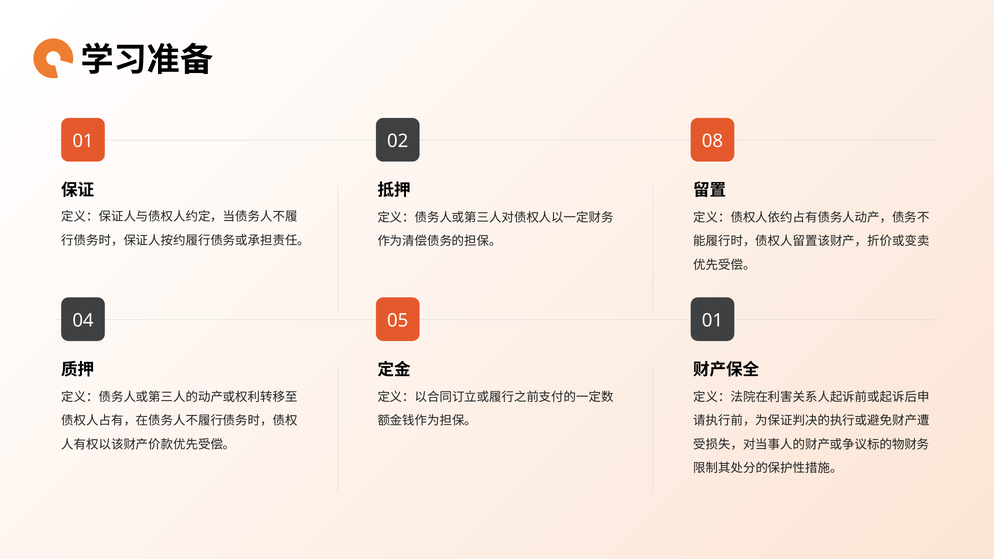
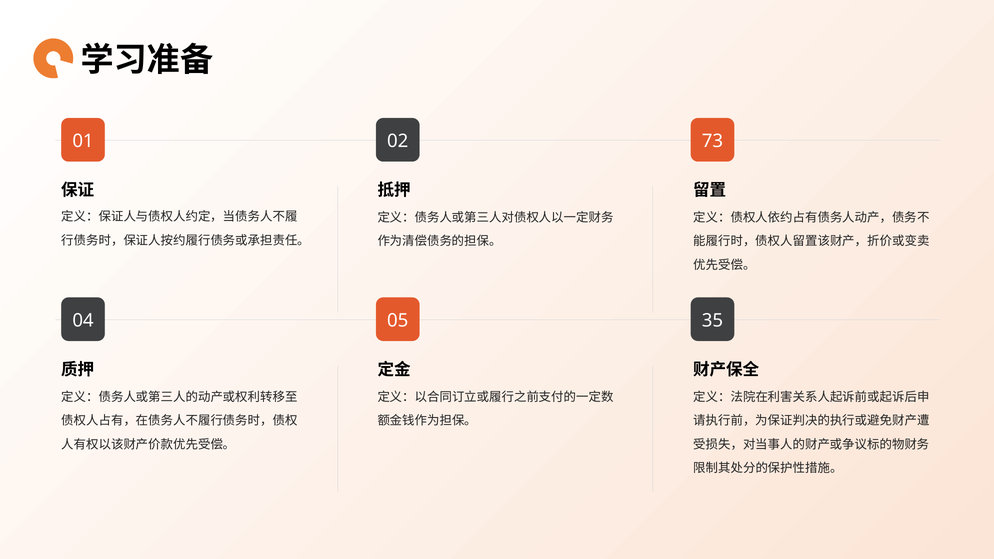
08: 08 -> 73
05 01: 01 -> 35
